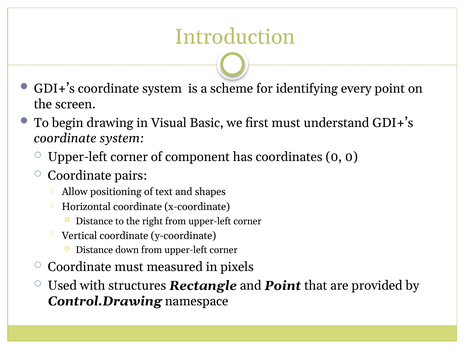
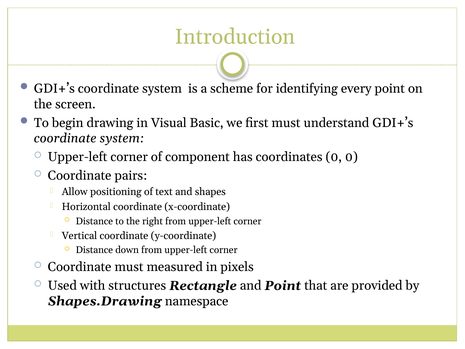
Control.Drawing: Control.Drawing -> Shapes.Drawing
